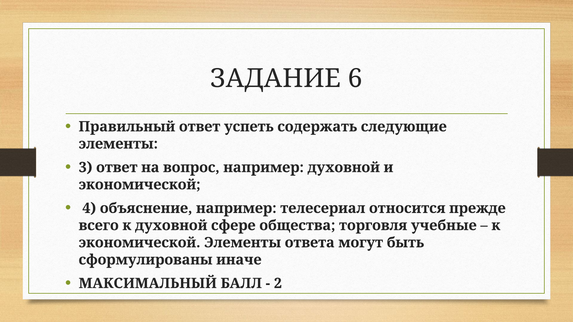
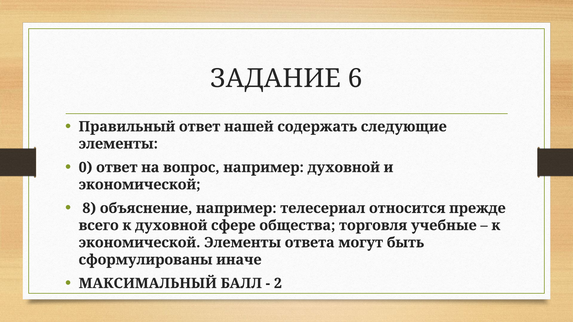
успеть: успеть -> нашей
3: 3 -> 0
4: 4 -> 8
